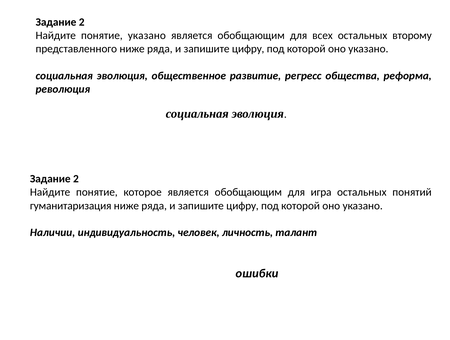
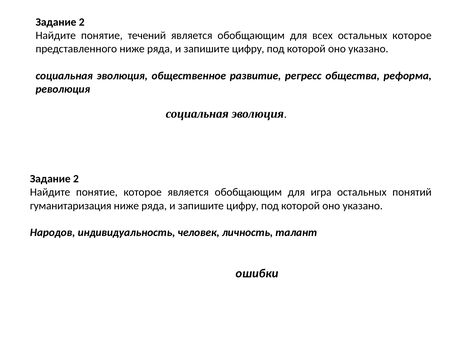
понятие указано: указано -> течений
остальных второму: второму -> которое
Наличии: Наличии -> Народов
